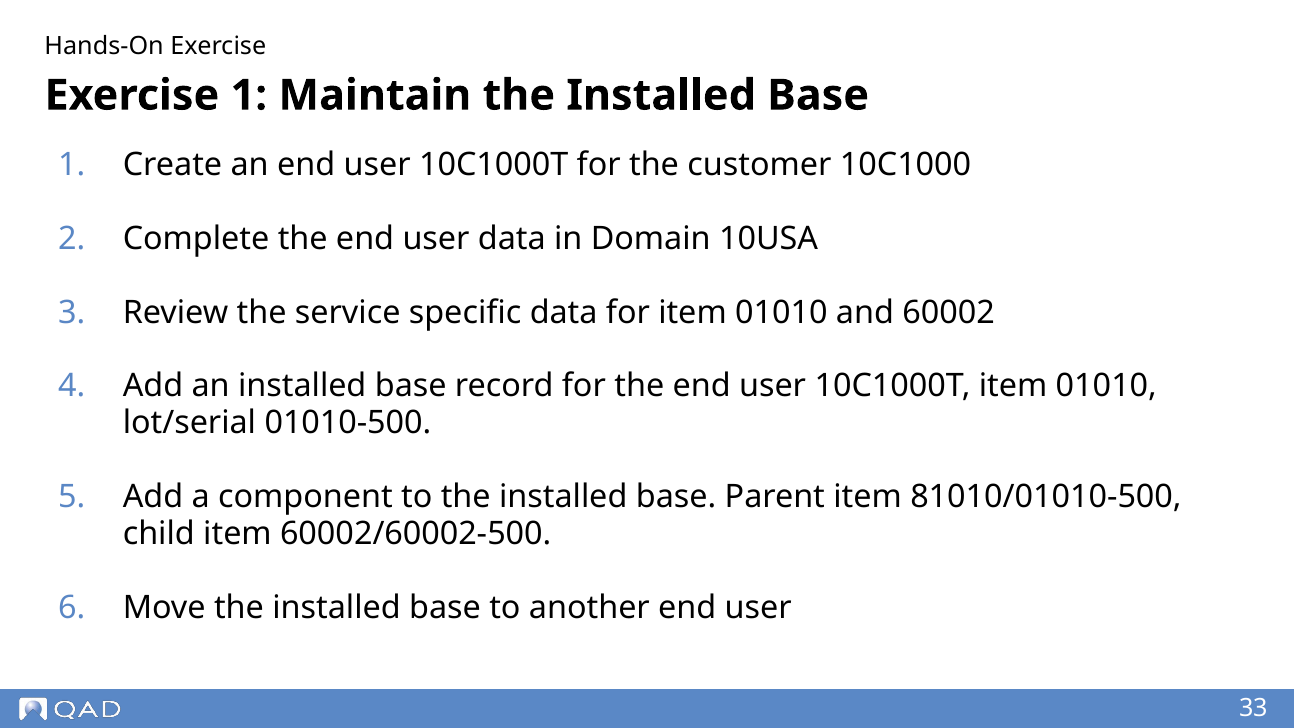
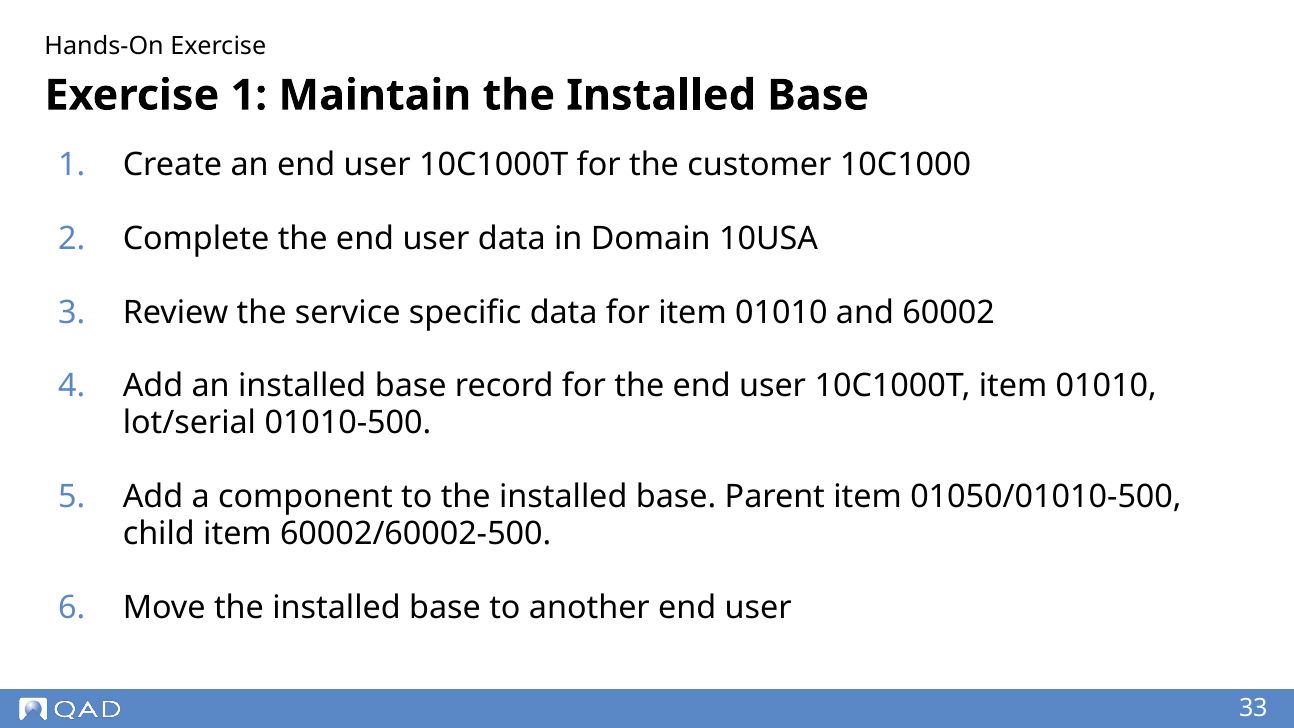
81010/01010-500: 81010/01010-500 -> 01050/01010-500
